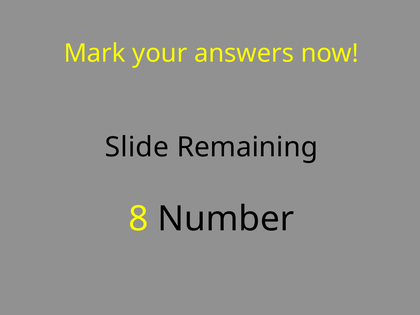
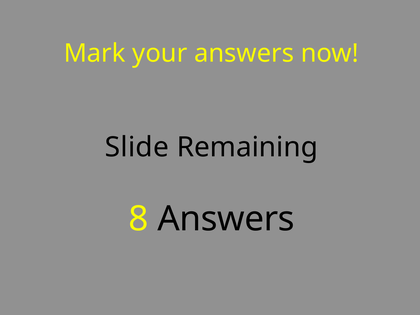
8 Number: Number -> Answers
